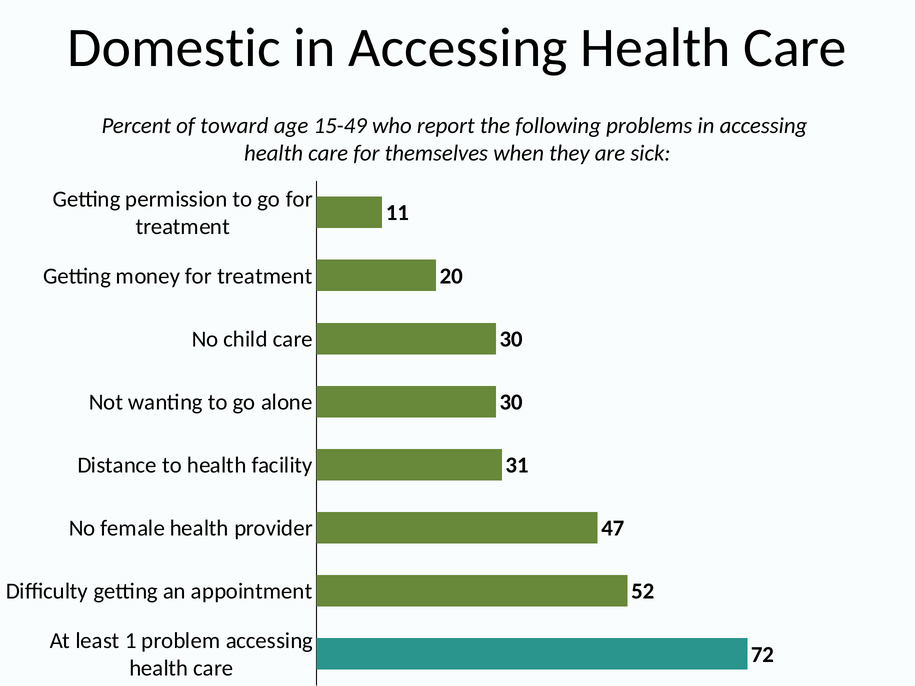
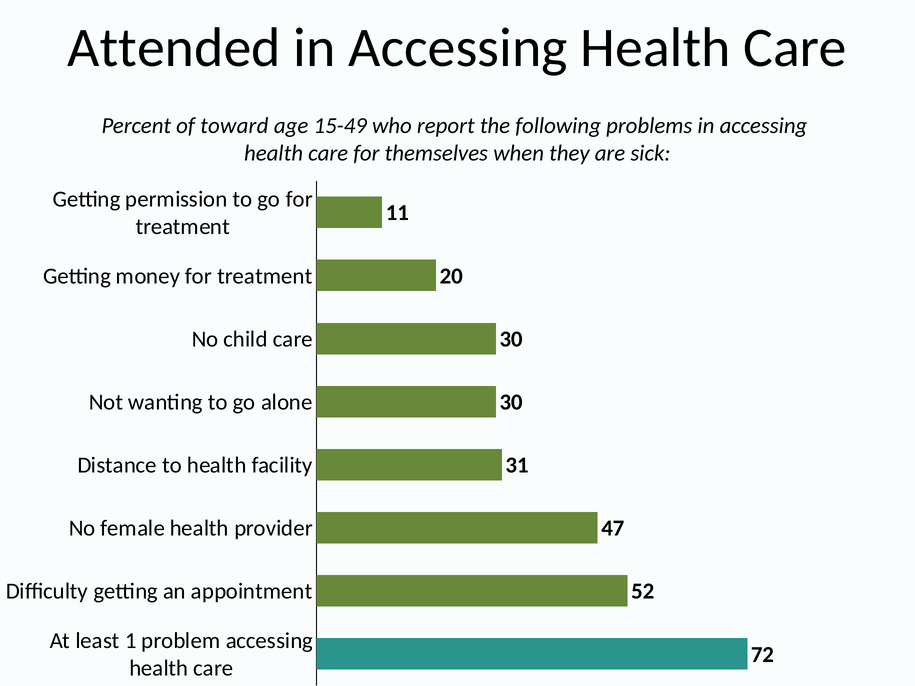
Domestic: Domestic -> Attended
